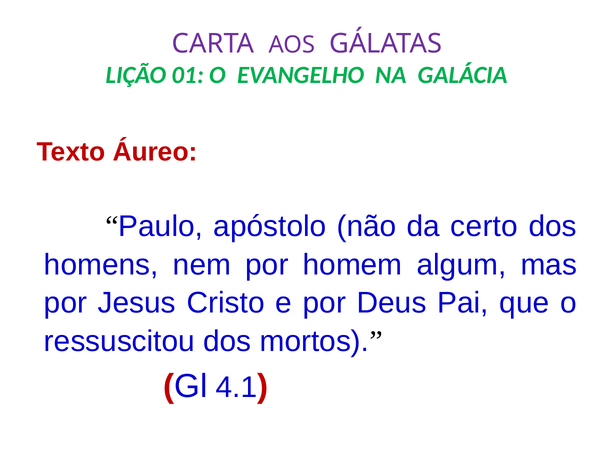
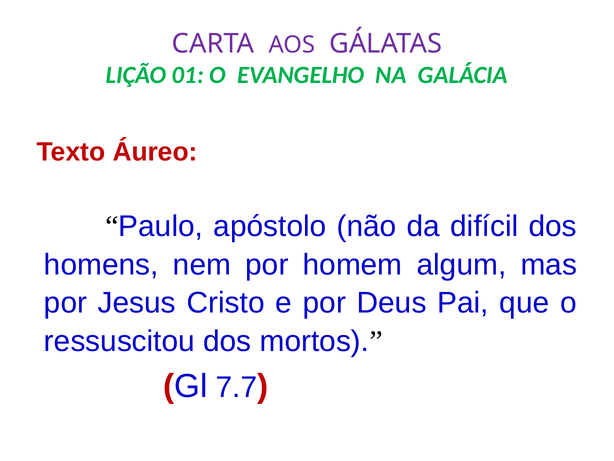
certo: certo -> difícil
4.1: 4.1 -> 7.7
